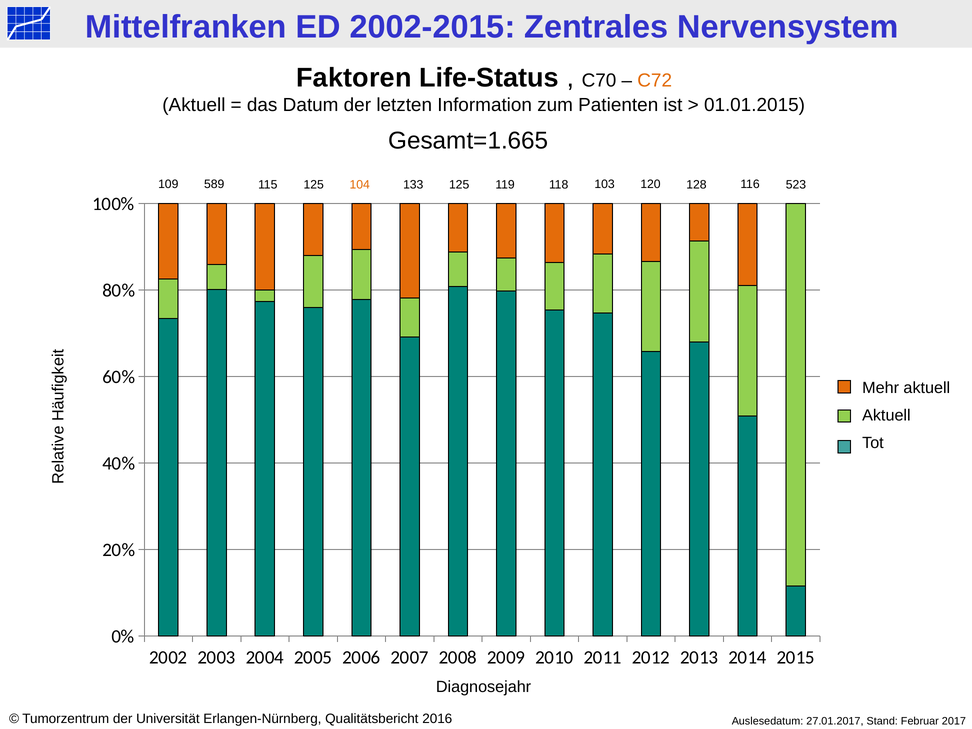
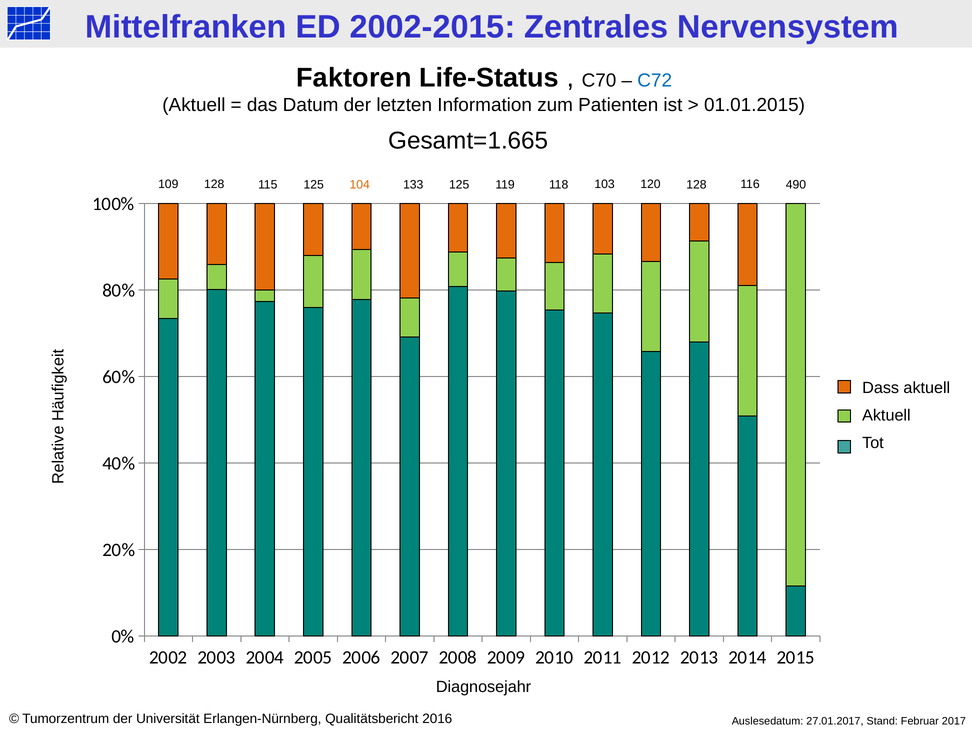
C72 colour: orange -> blue
109 589: 589 -> 128
523: 523 -> 490
Mehr: Mehr -> Dass
